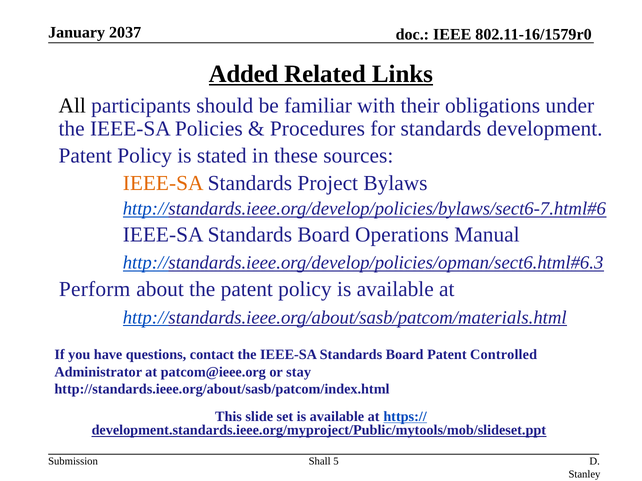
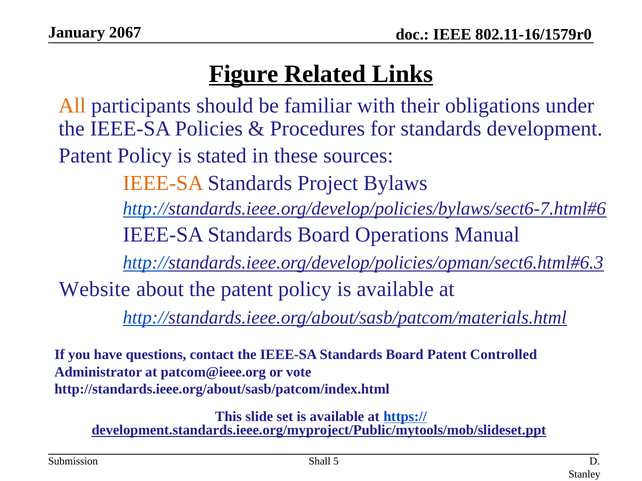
2037: 2037 -> 2067
Added: Added -> Figure
All colour: black -> orange
Perform: Perform -> Website
stay: stay -> vote
